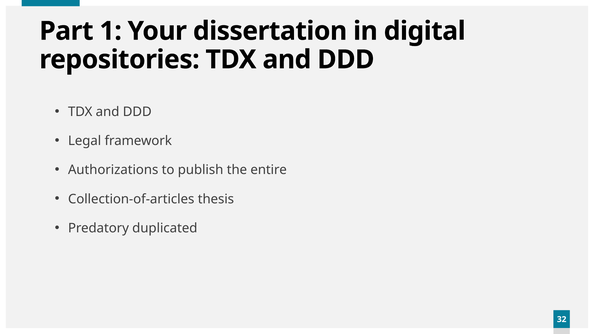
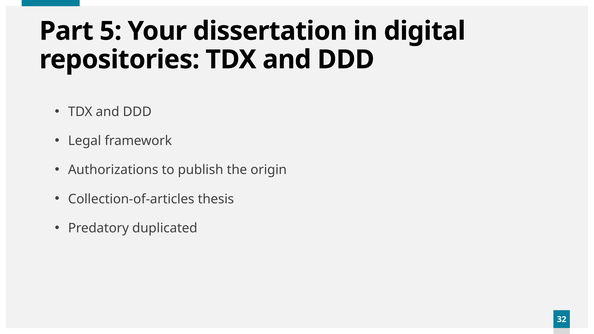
1: 1 -> 5
entire: entire -> origin
